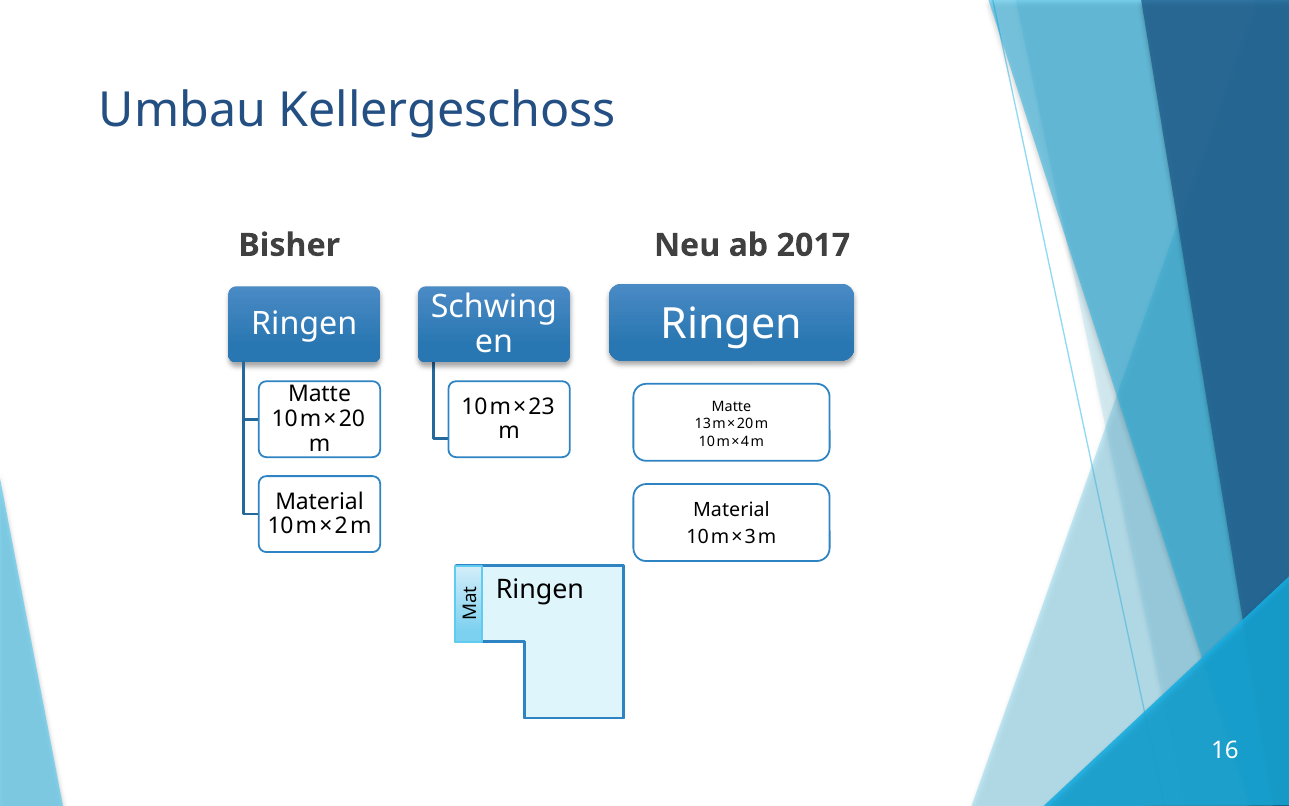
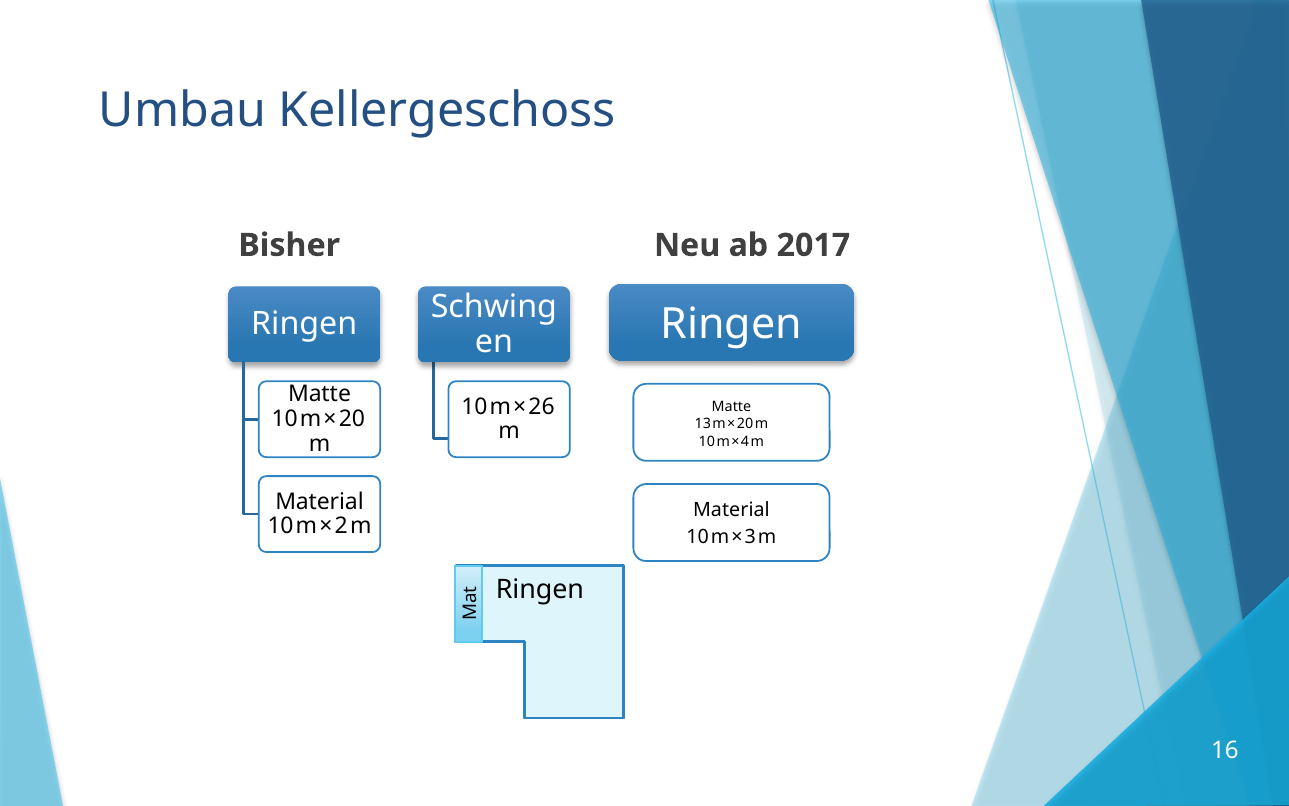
23: 23 -> 26
